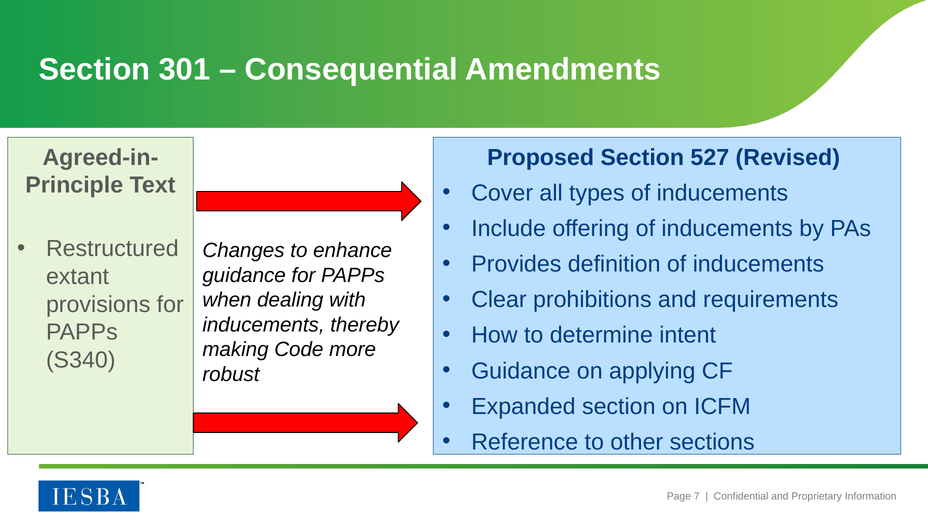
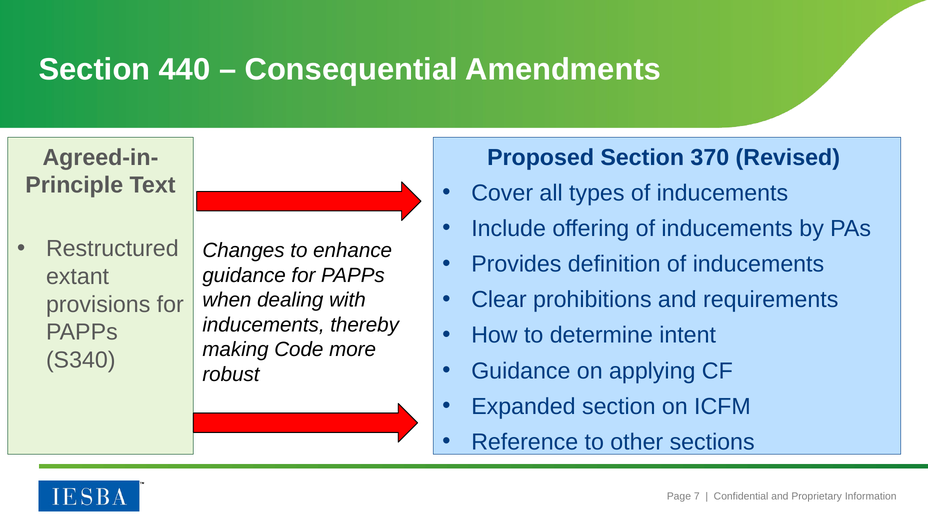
301: 301 -> 440
527: 527 -> 370
